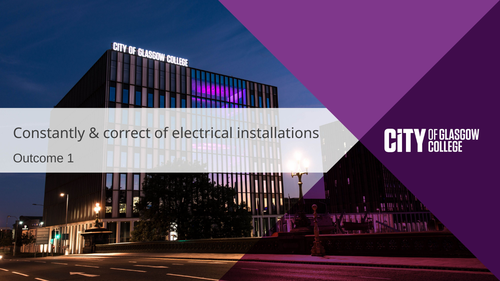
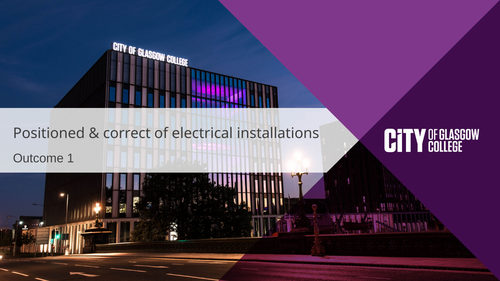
Constantly: Constantly -> Positioned
